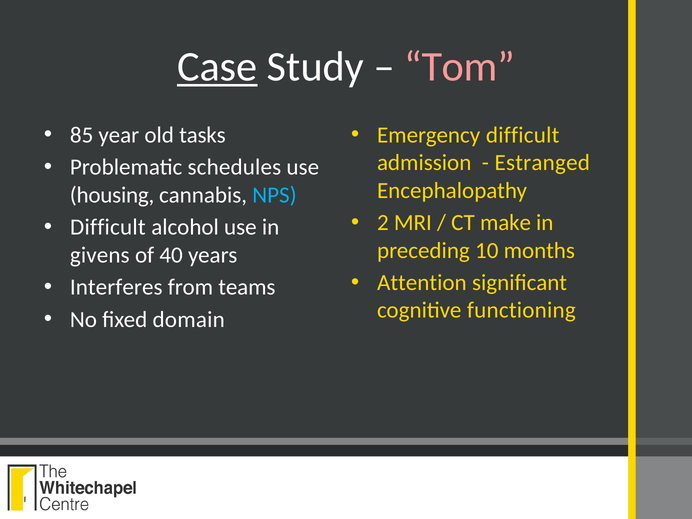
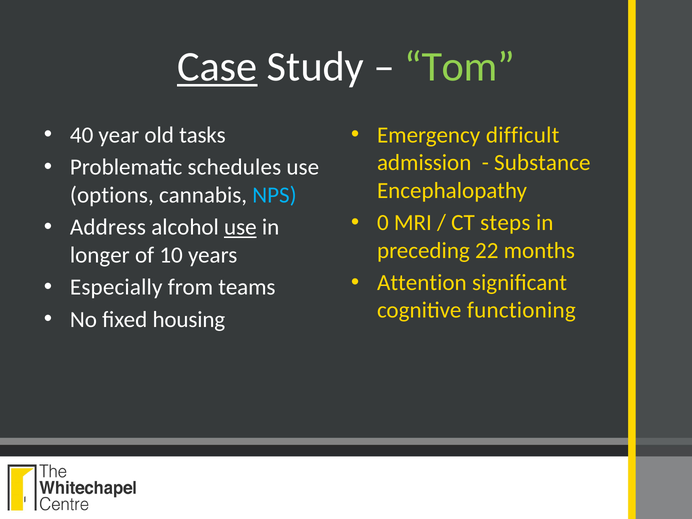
Tom colour: pink -> light green
85: 85 -> 40
Estranged: Estranged -> Substance
housing: housing -> options
2: 2 -> 0
make: make -> steps
Difficult at (108, 227): Difficult -> Address
use at (240, 227) underline: none -> present
10: 10 -> 22
givens: givens -> longer
40: 40 -> 10
Interferes: Interferes -> Especially
domain: domain -> housing
